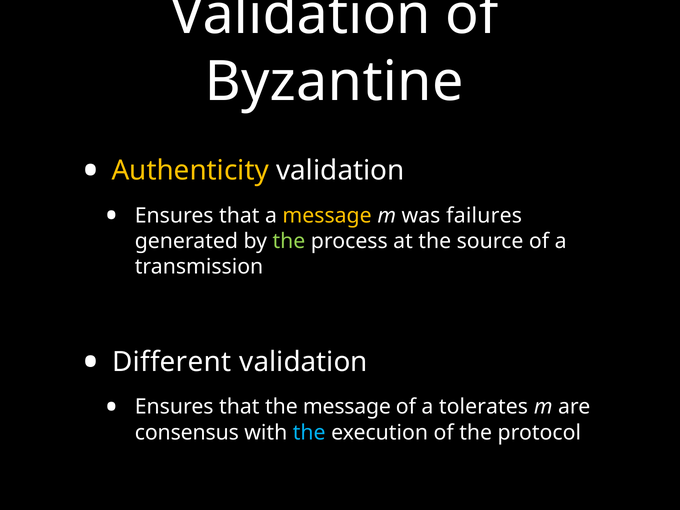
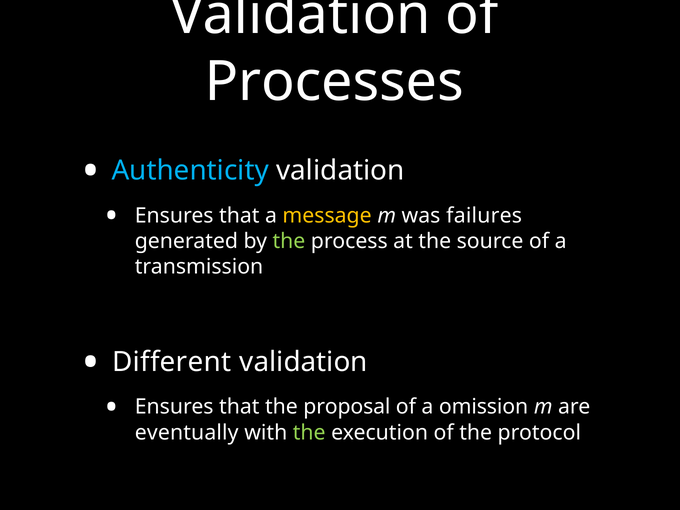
Byzantine: Byzantine -> Processes
Authenticity colour: yellow -> light blue
the message: message -> proposal
tolerates: tolerates -> omission
consensus: consensus -> eventually
the at (309, 432) colour: light blue -> light green
